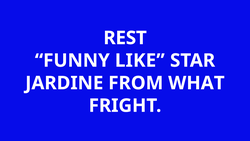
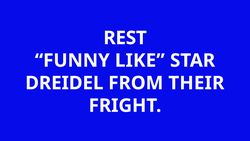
JARDINE: JARDINE -> DREIDEL
WHAT: WHAT -> THEIR
